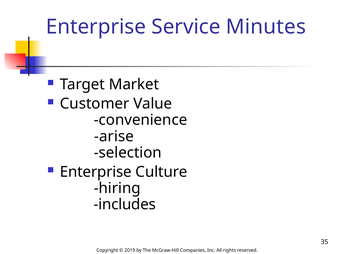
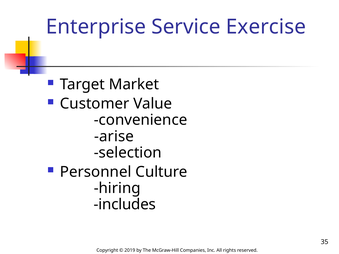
Minutes: Minutes -> Exercise
Enterprise at (96, 172): Enterprise -> Personnel
